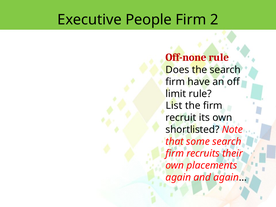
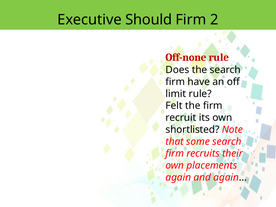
People: People -> Should
List: List -> Felt
